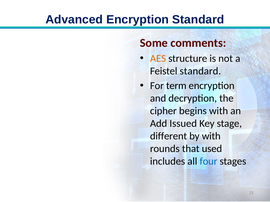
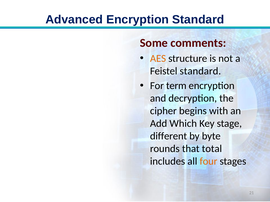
Issued: Issued -> Which
by with: with -> byte
used: used -> total
four colour: blue -> orange
